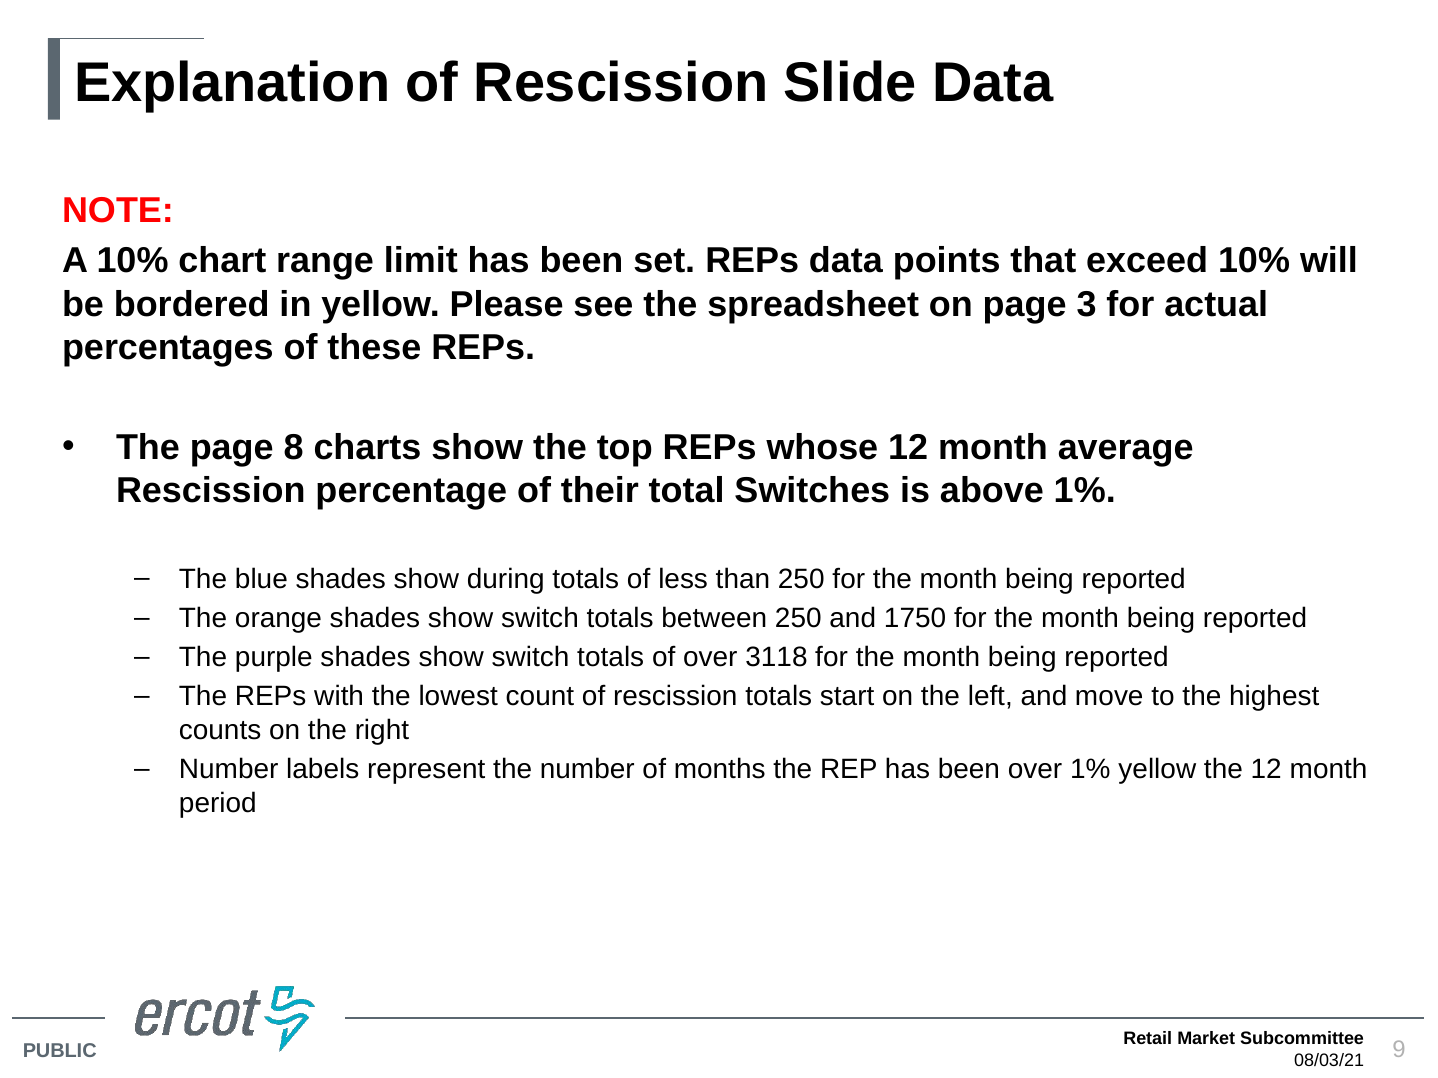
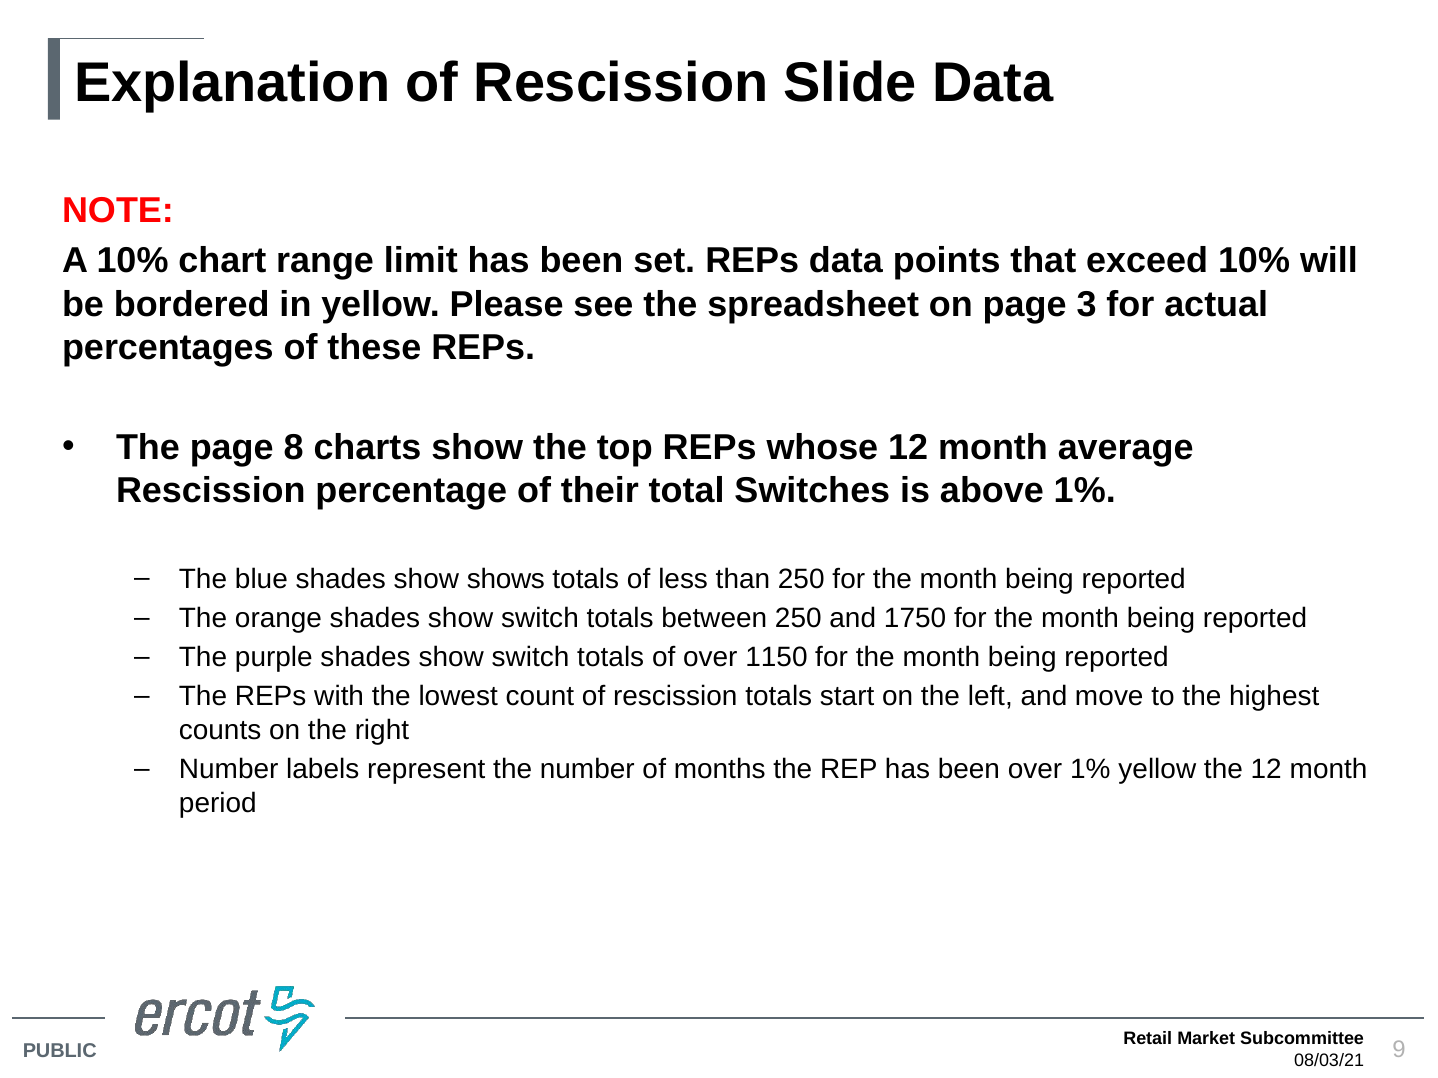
during: during -> shows
3118: 3118 -> 1150
